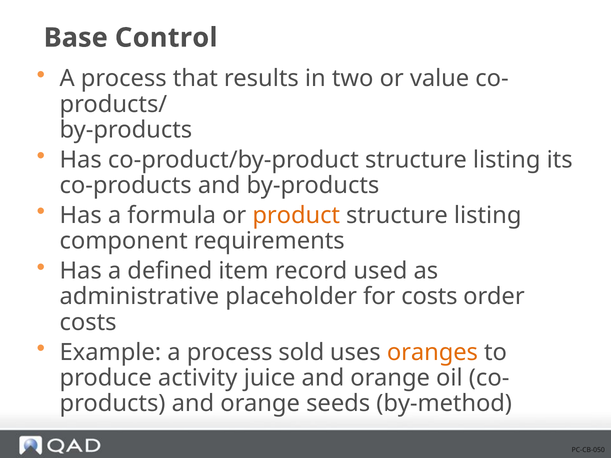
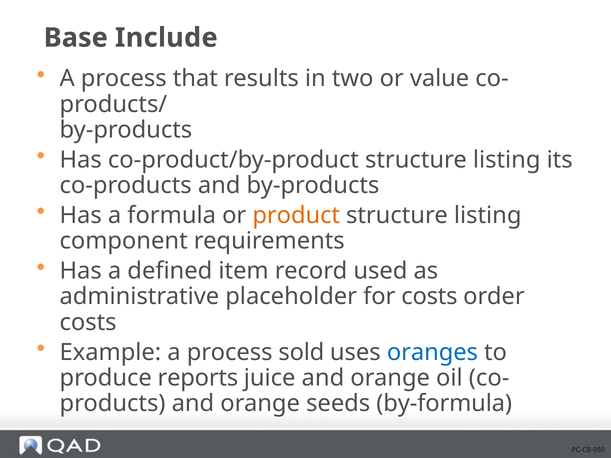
Control: Control -> Include
oranges colour: orange -> blue
activity: activity -> reports
by-method: by-method -> by-formula
